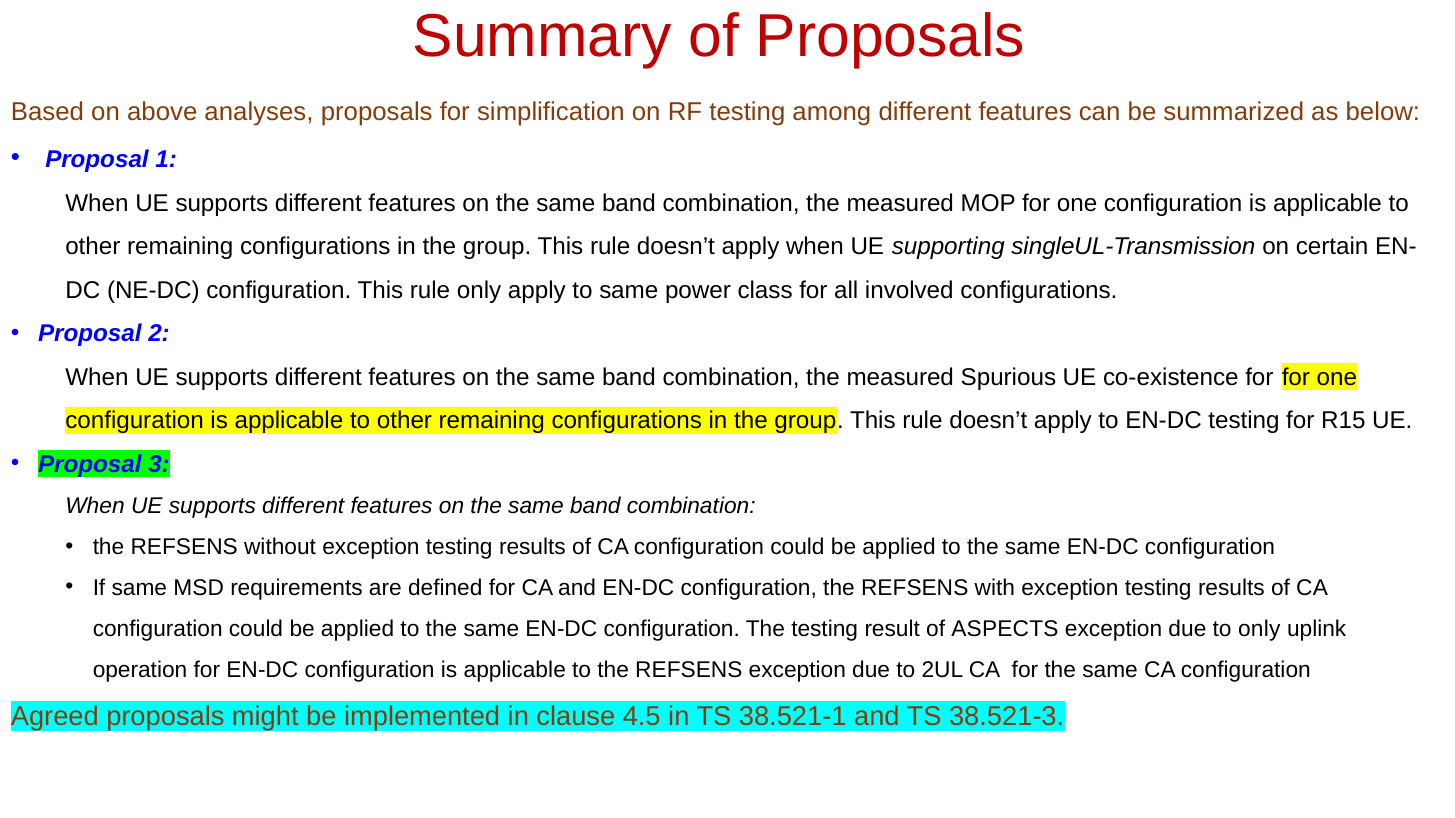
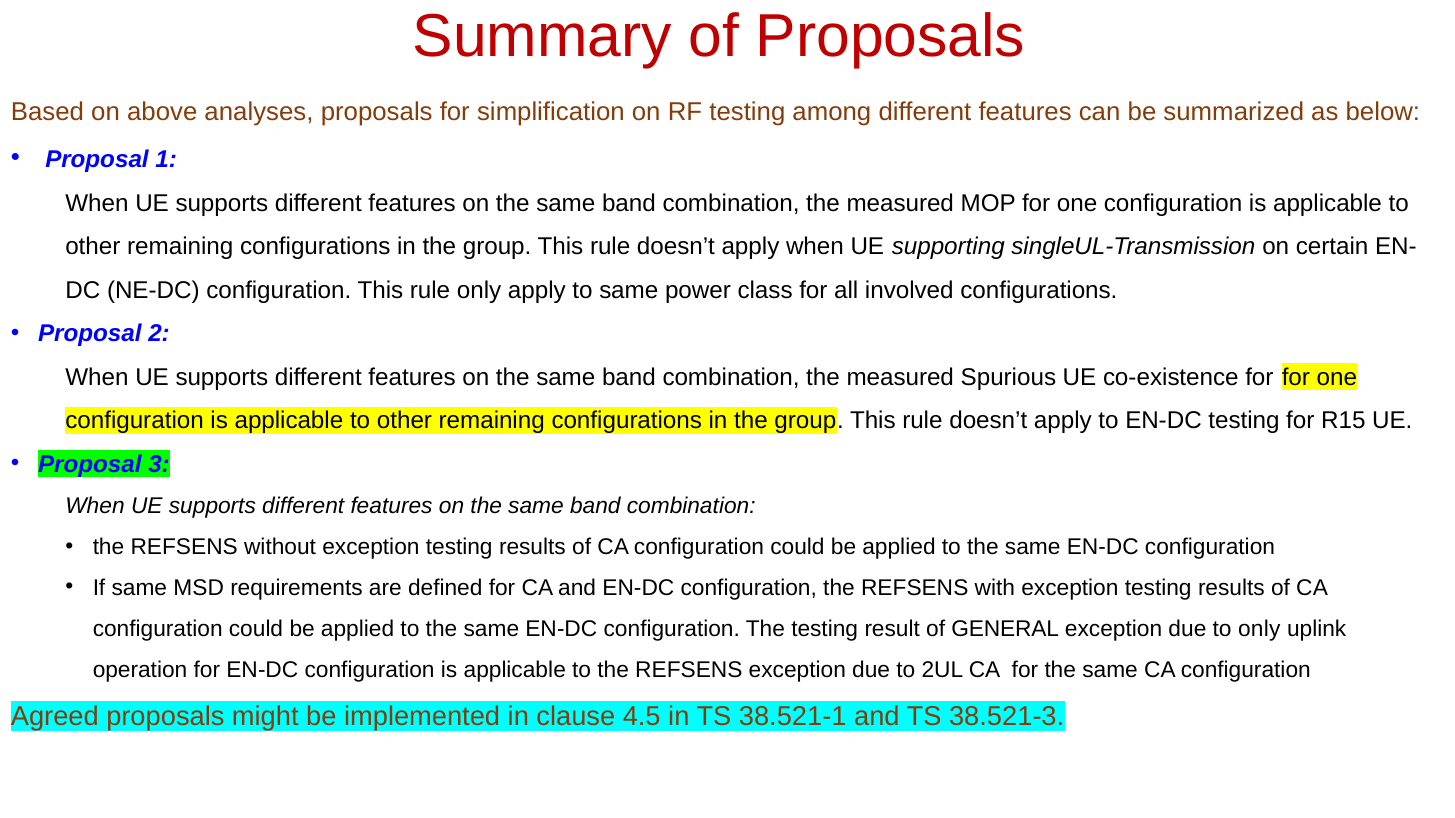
ASPECTS: ASPECTS -> GENERAL
